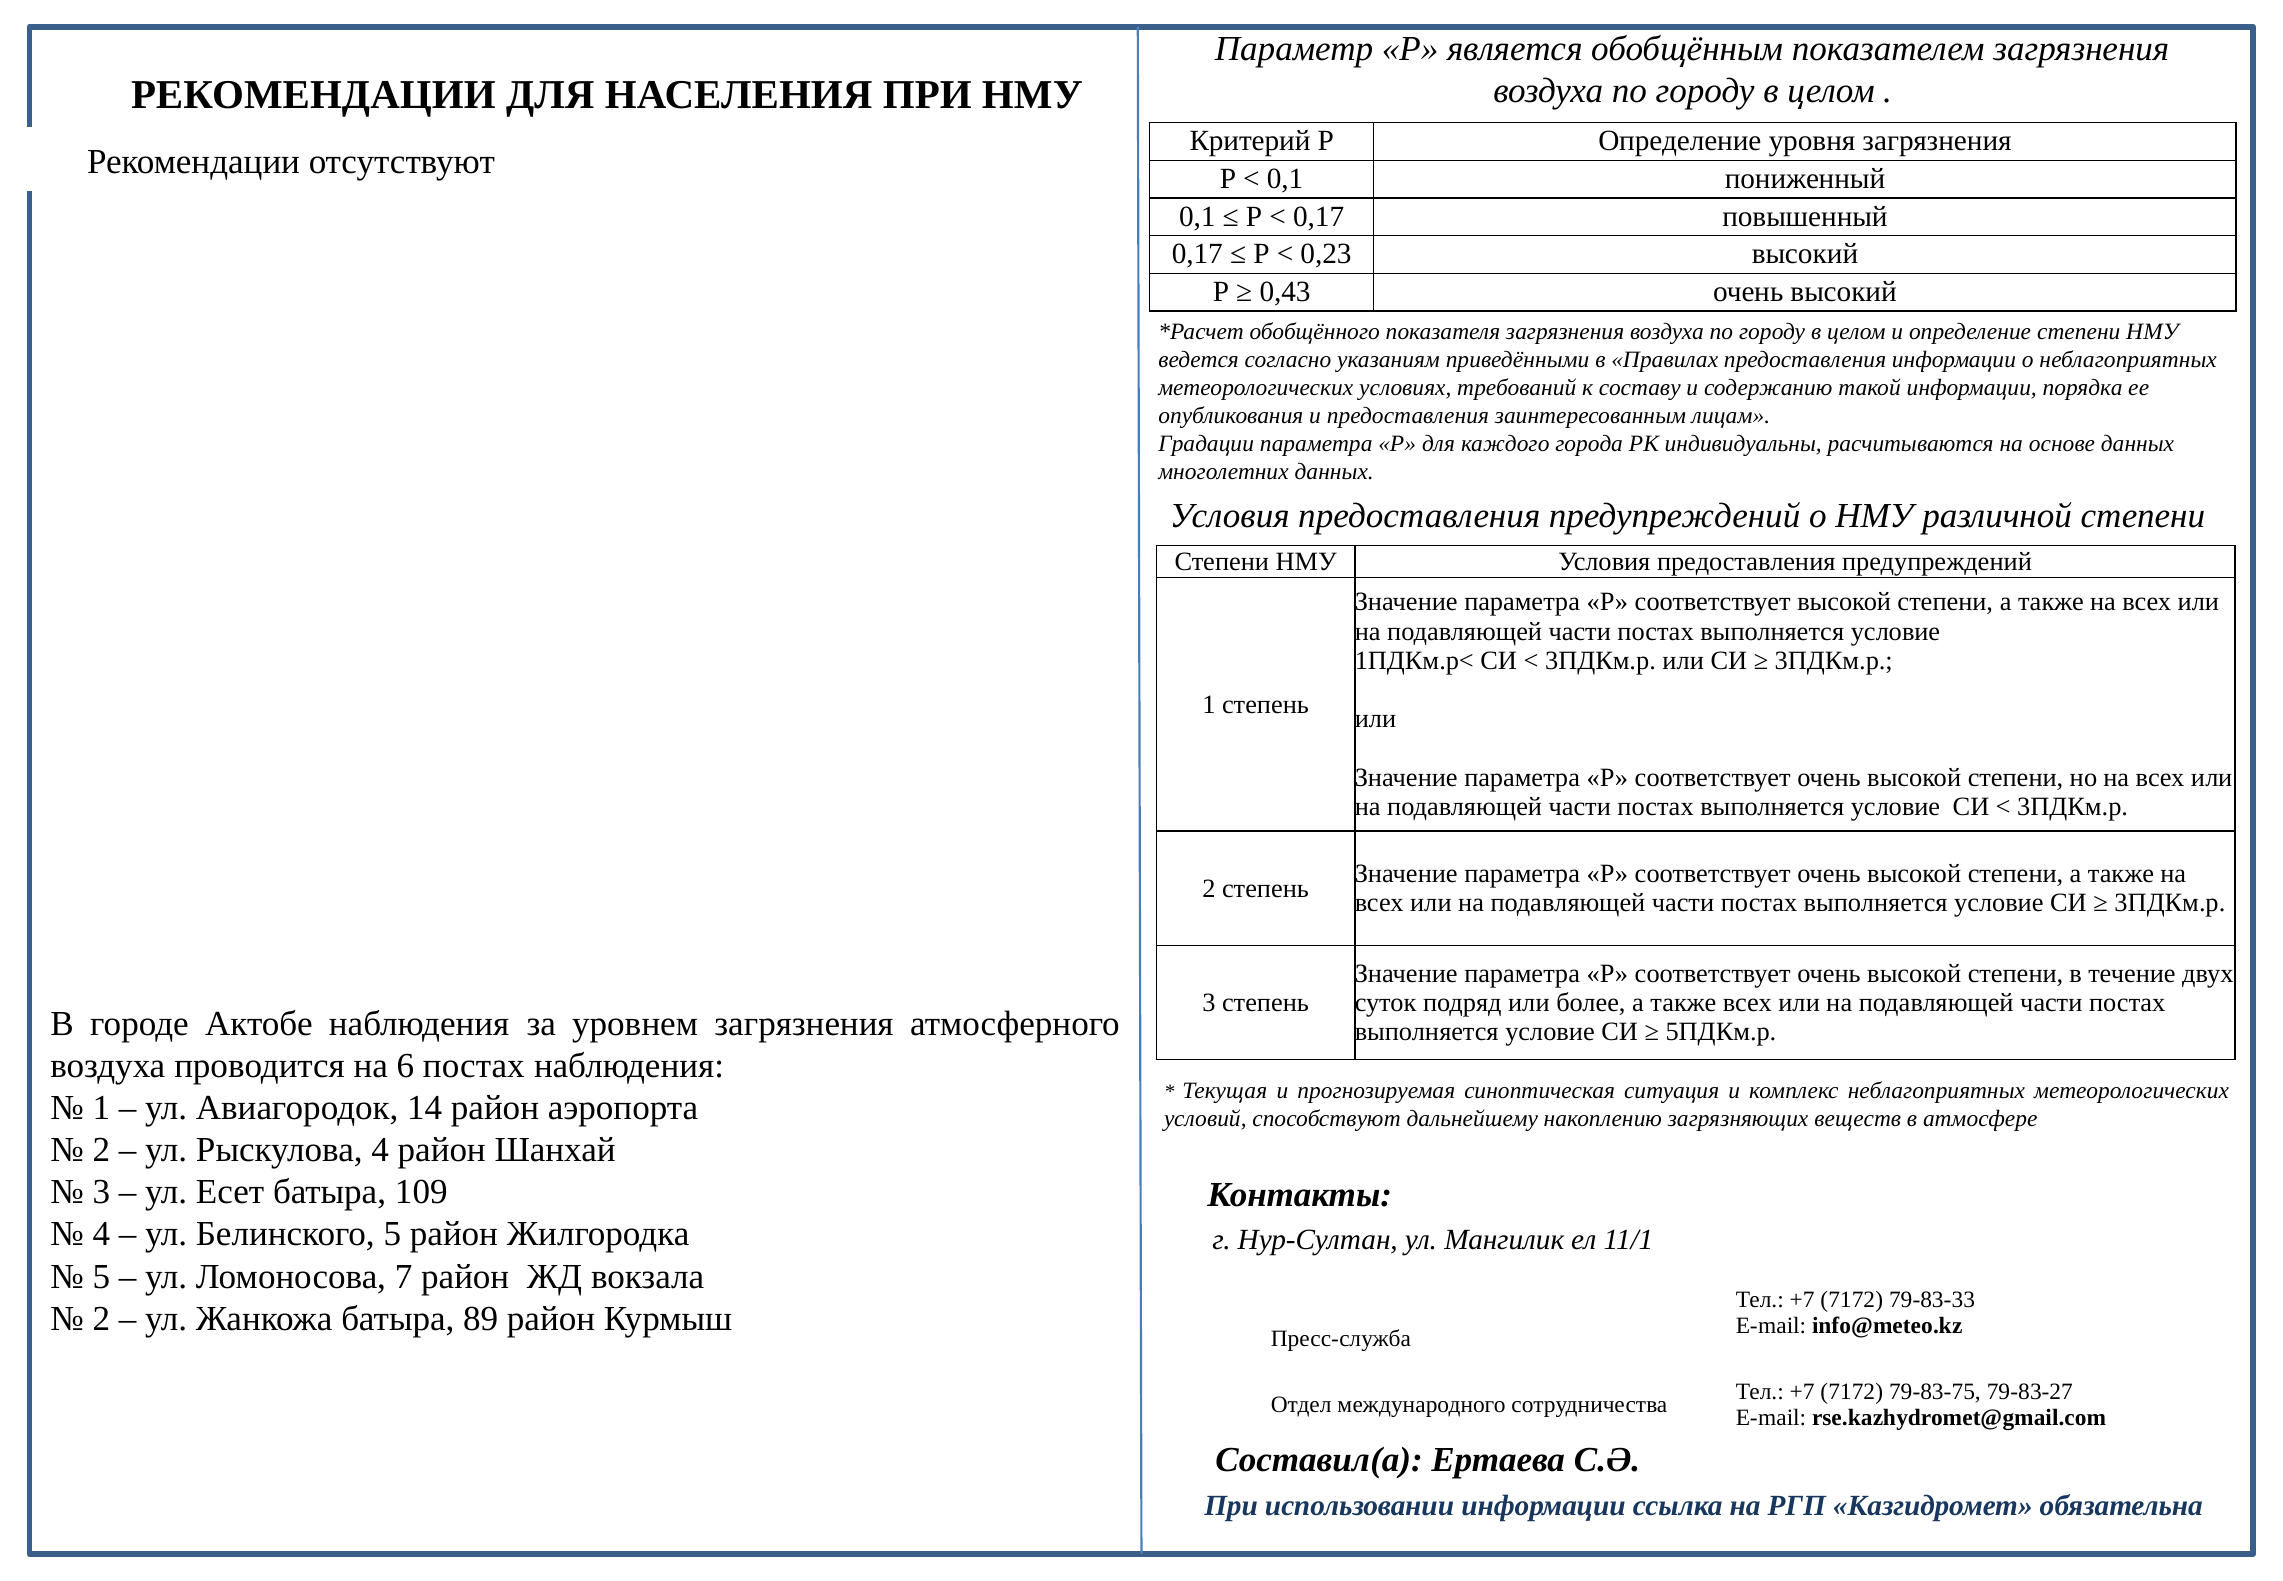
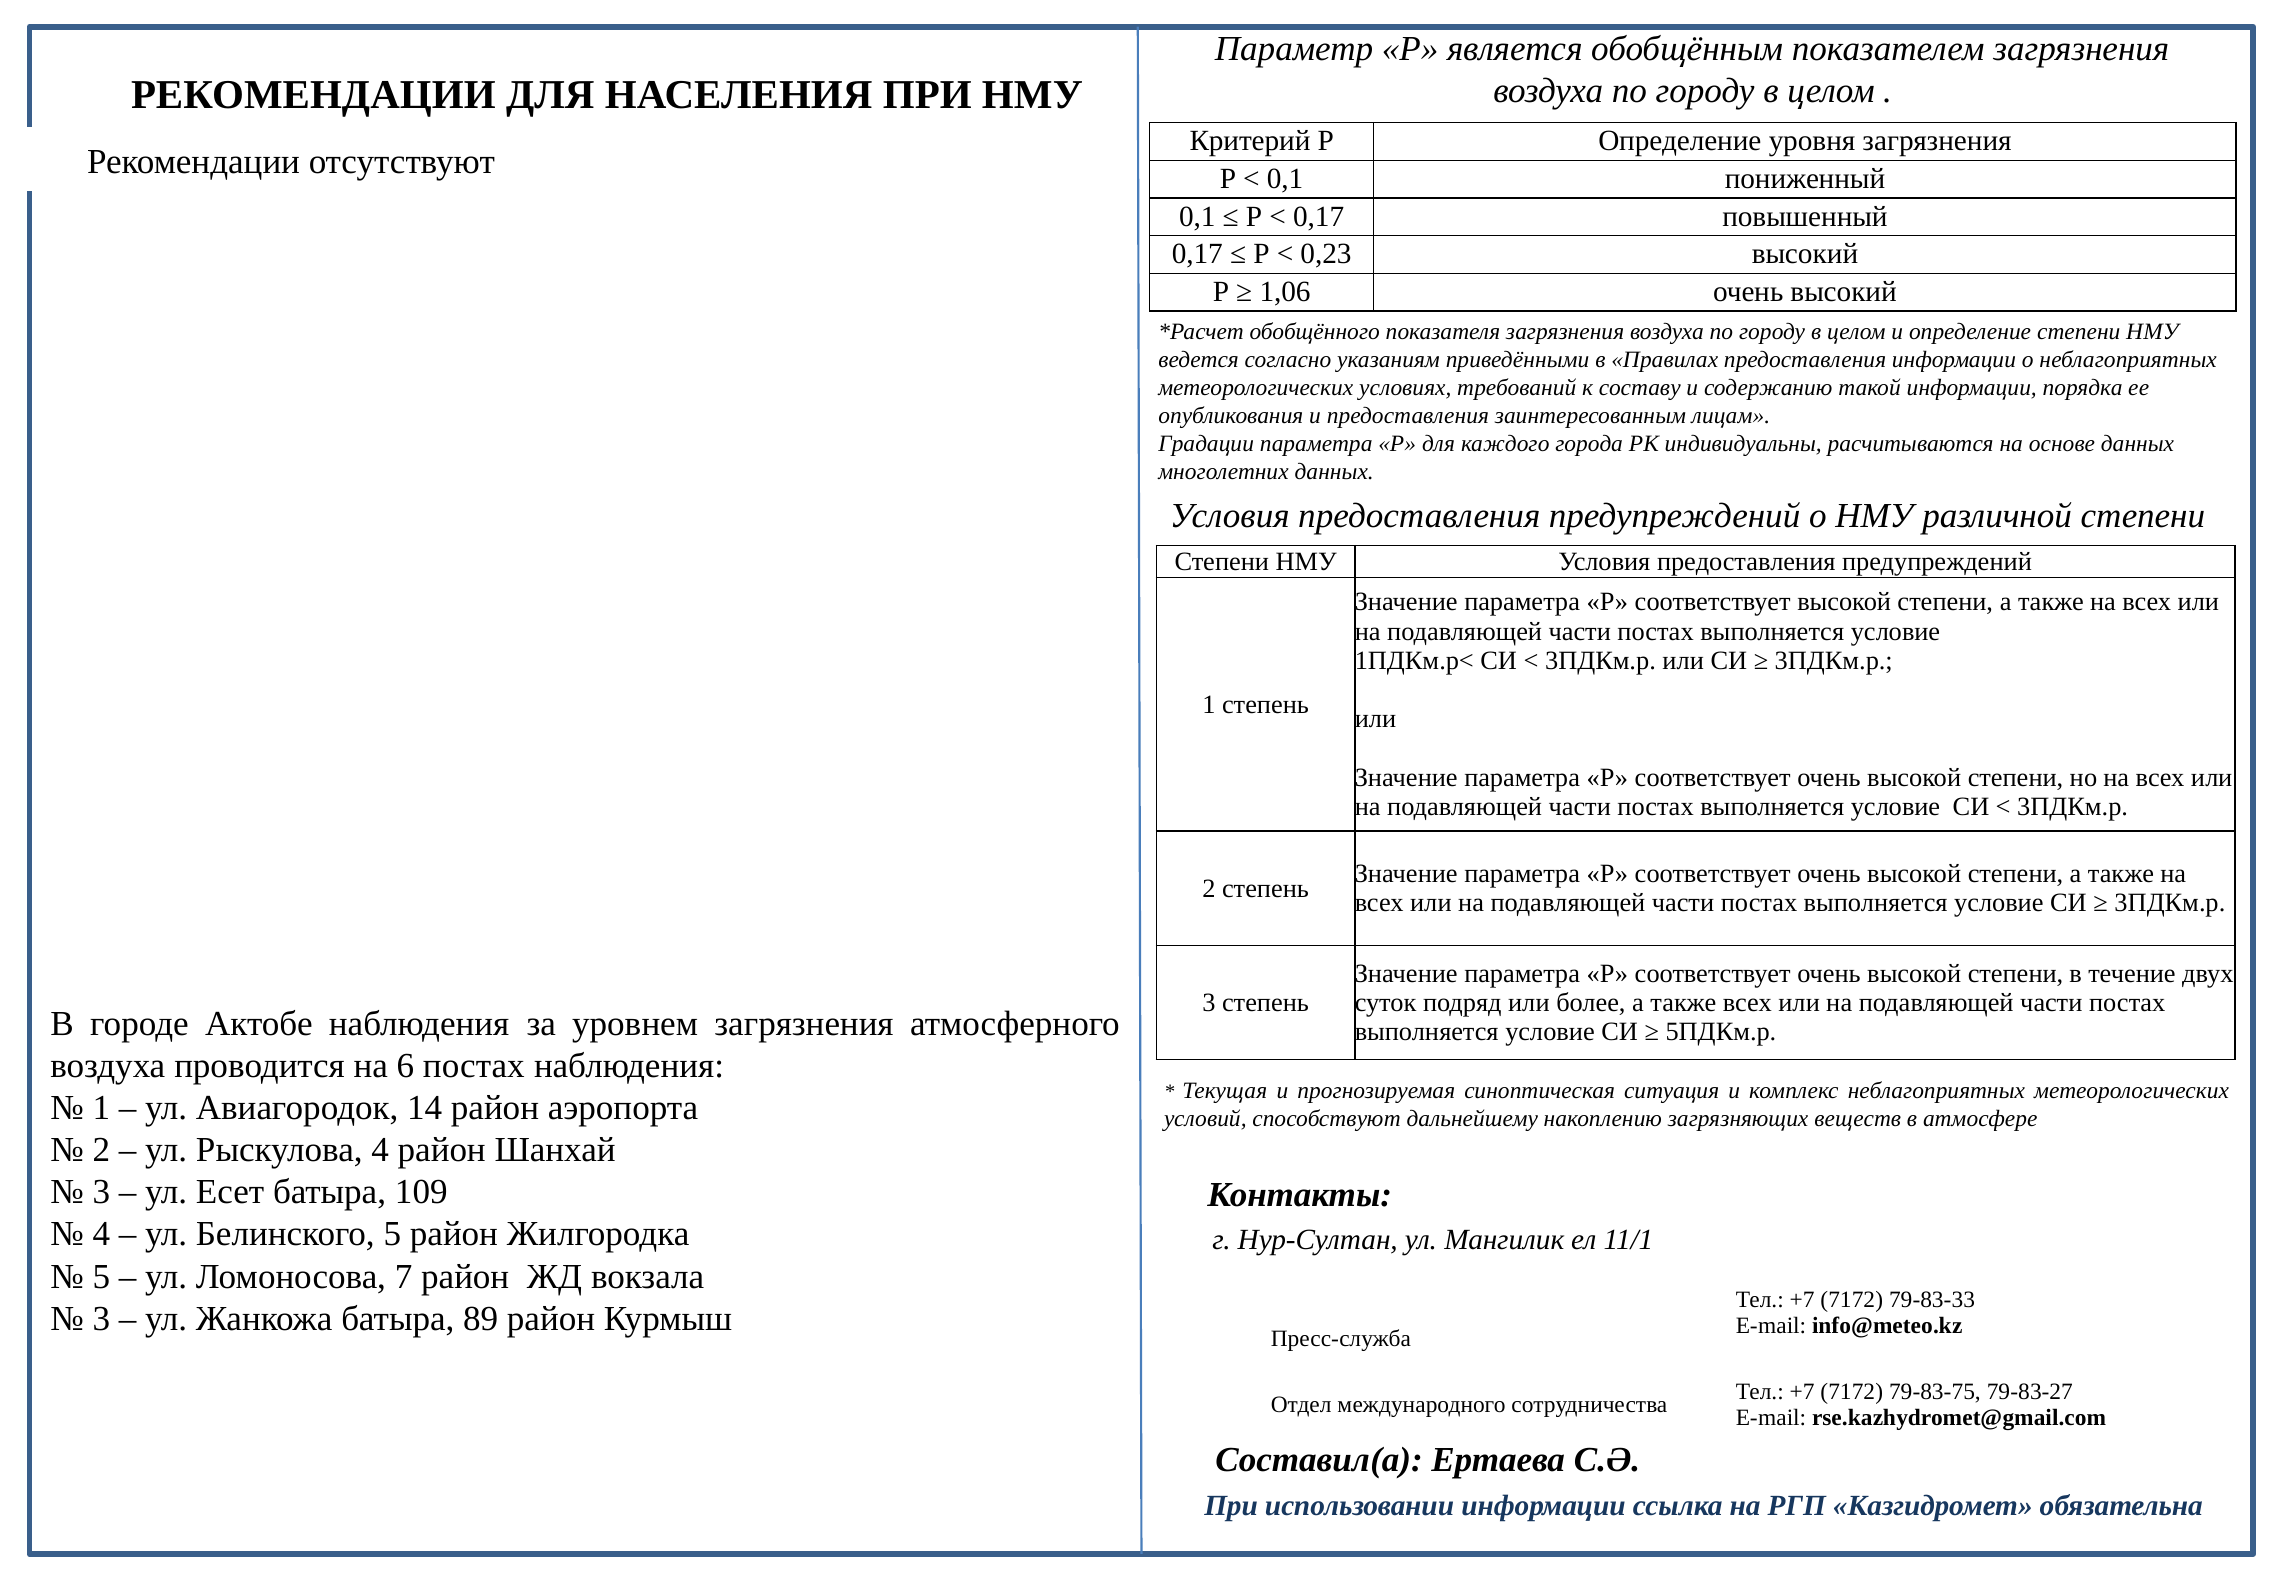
0,43: 0,43 -> 1,06
2 at (101, 1318): 2 -> 3
